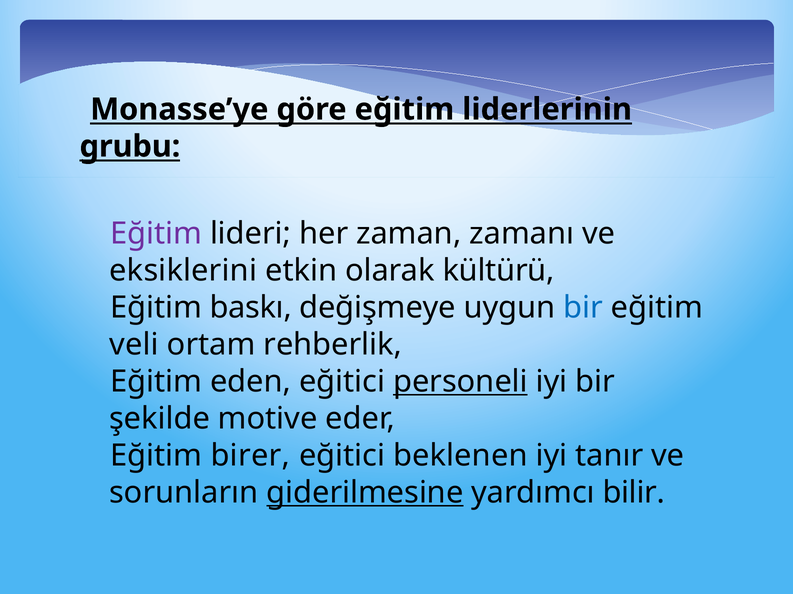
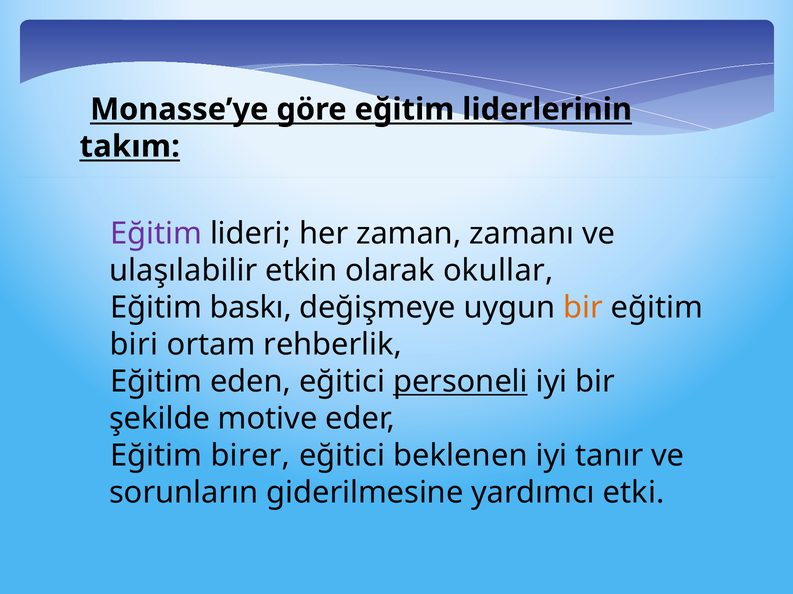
grubu: grubu -> takım
eksiklerini: eksiklerini -> ulaşılabilir
kültürü: kültürü -> okullar
bir at (583, 308) colour: blue -> orange
veli: veli -> biri
giderilmesine underline: present -> none
bilir: bilir -> etki
